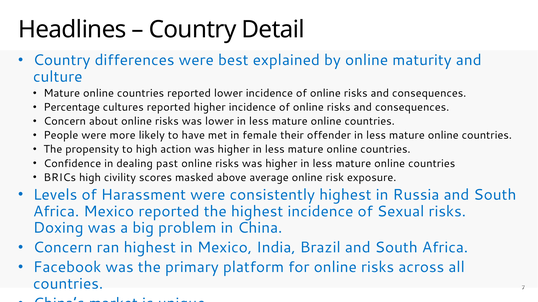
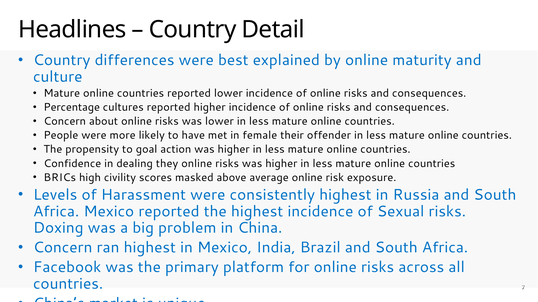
to high: high -> goal
past: past -> they
